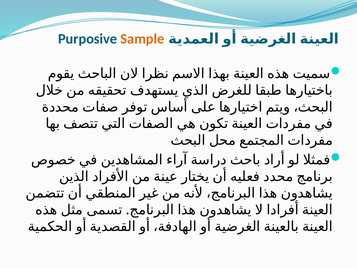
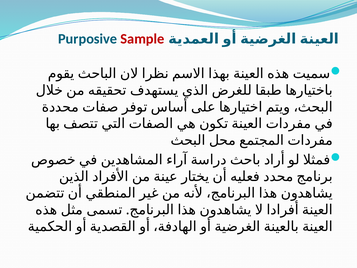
Sample colour: orange -> red
